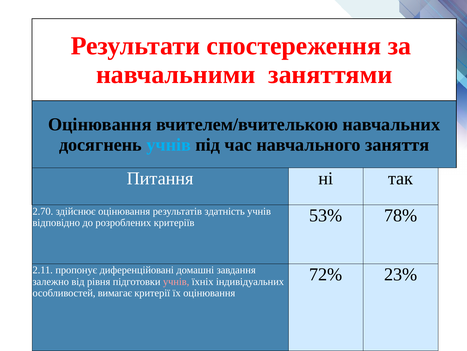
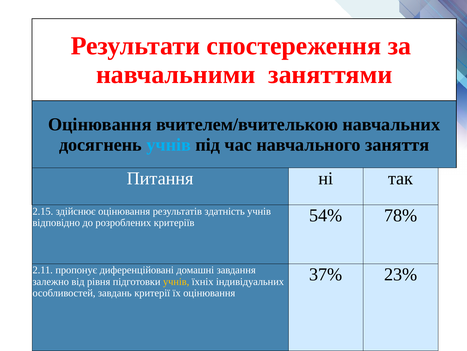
2.70: 2.70 -> 2.15
53%: 53% -> 54%
72%: 72% -> 37%
учнів at (176, 281) colour: pink -> yellow
вимагає: вимагає -> завдань
